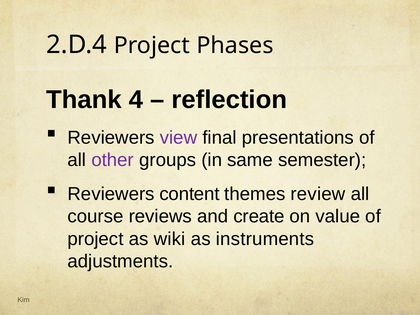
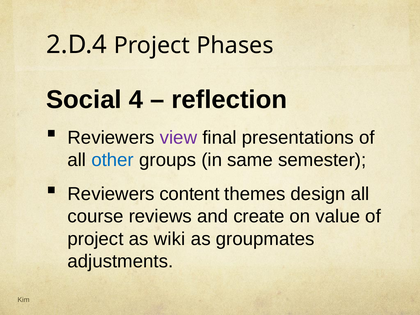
Thank: Thank -> Social
other colour: purple -> blue
review: review -> design
instruments: instruments -> groupmates
